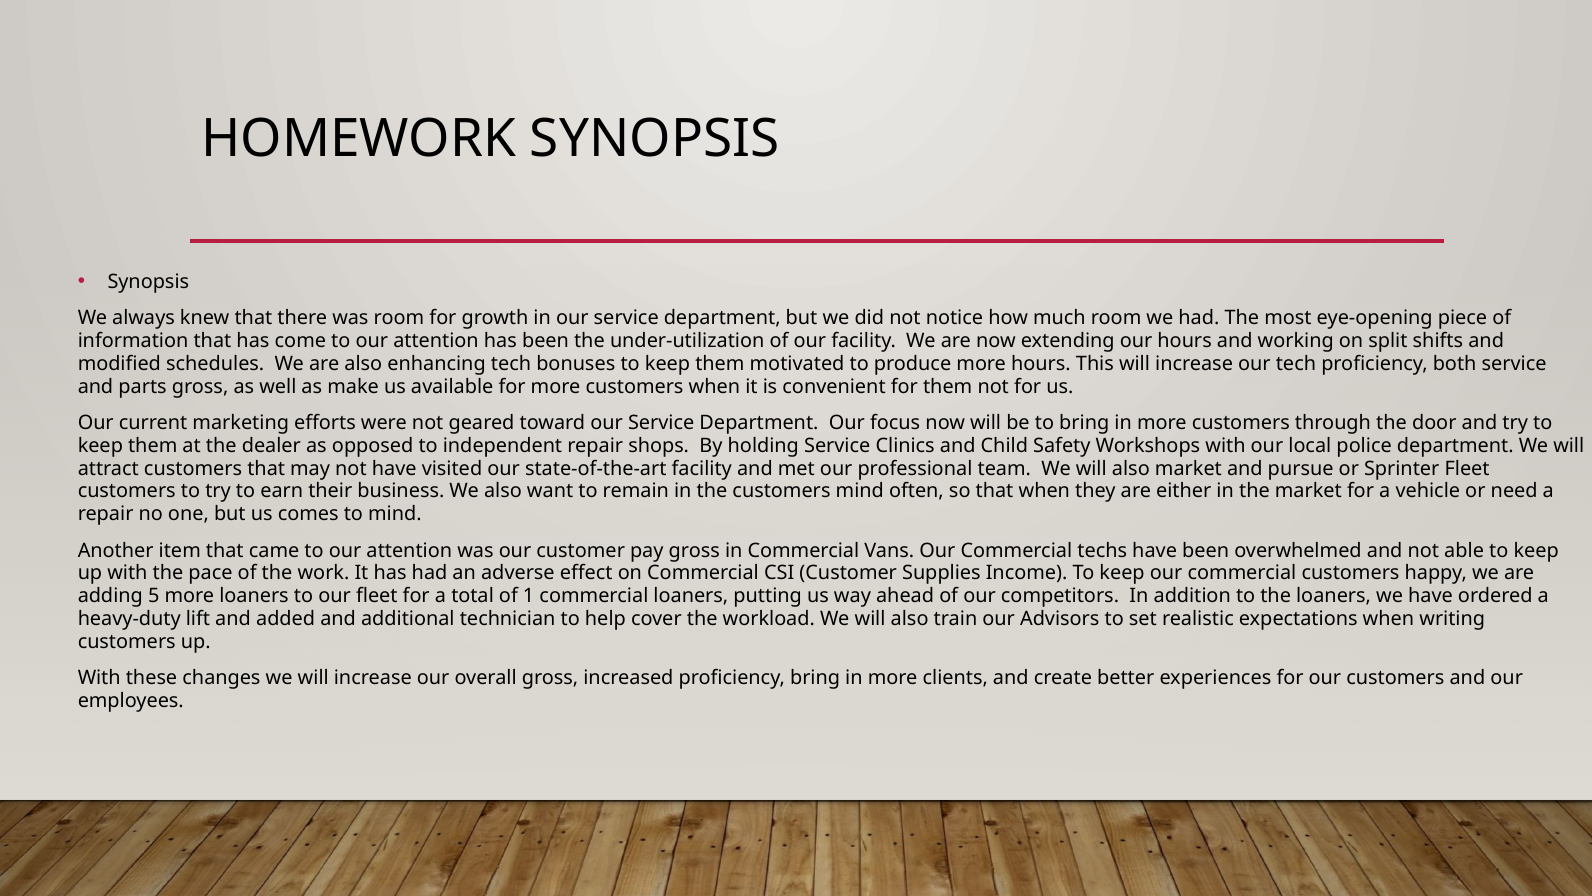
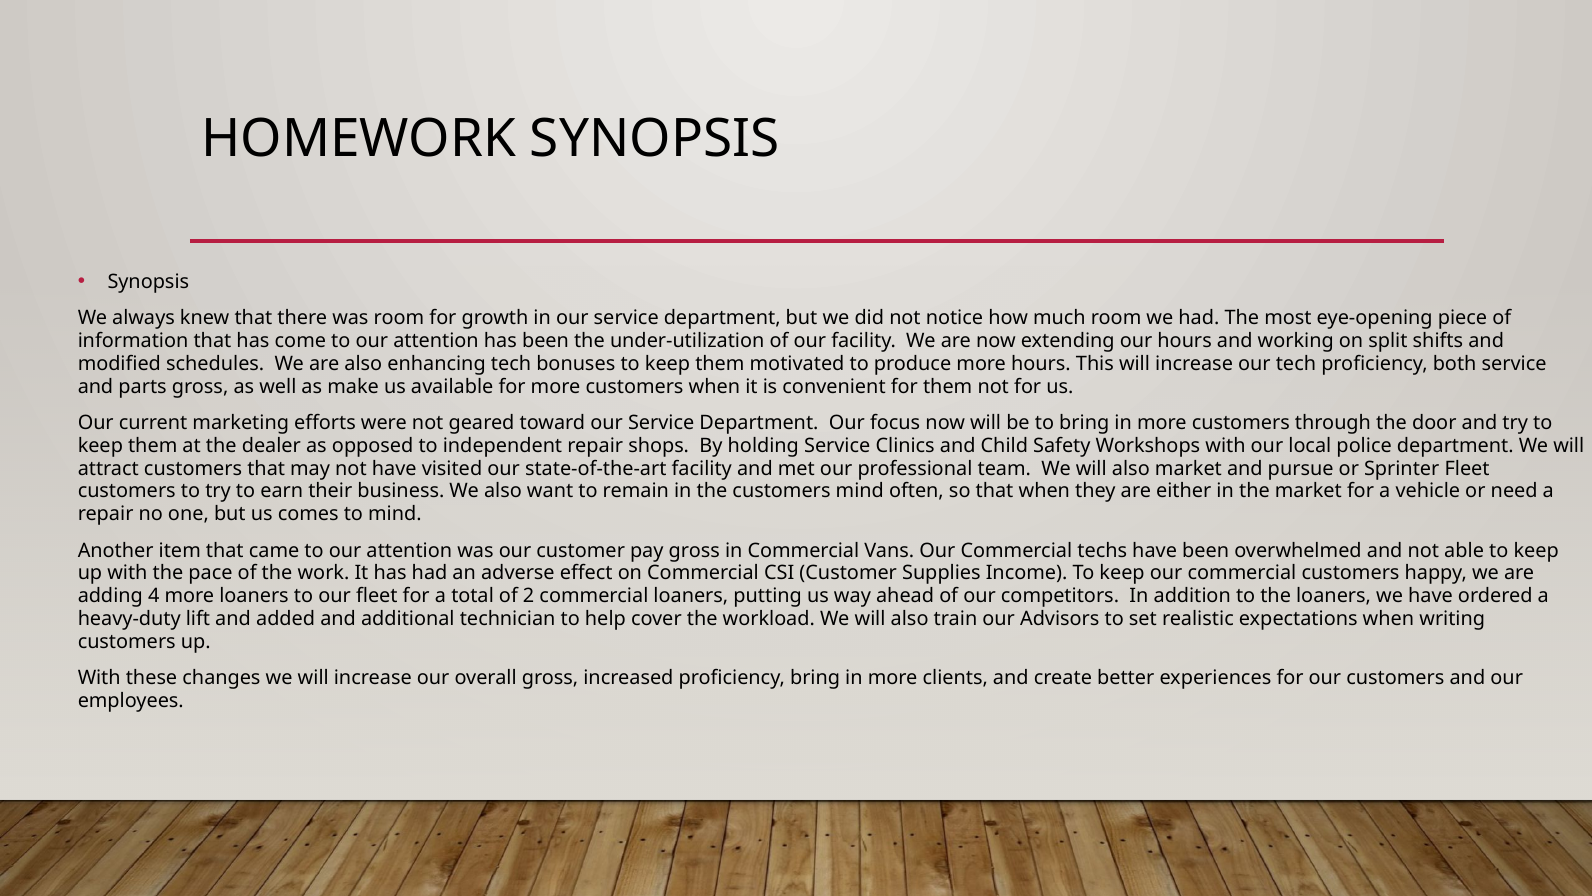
5: 5 -> 4
1: 1 -> 2
